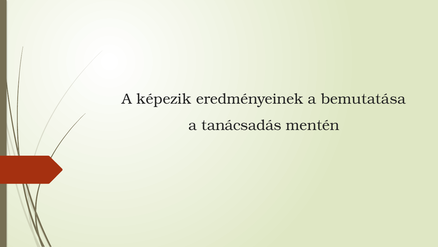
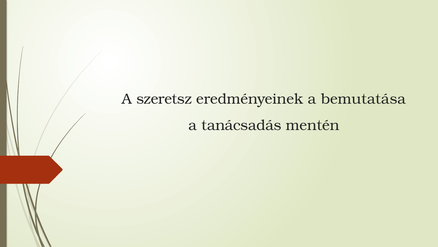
képezik: képezik -> szeretsz
